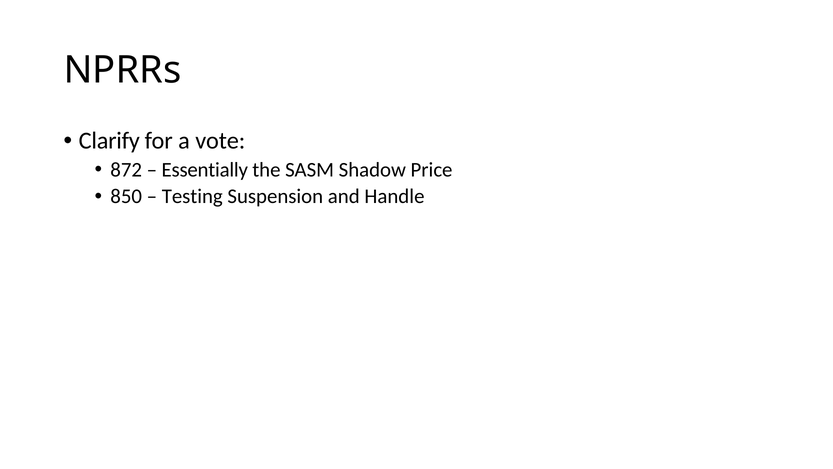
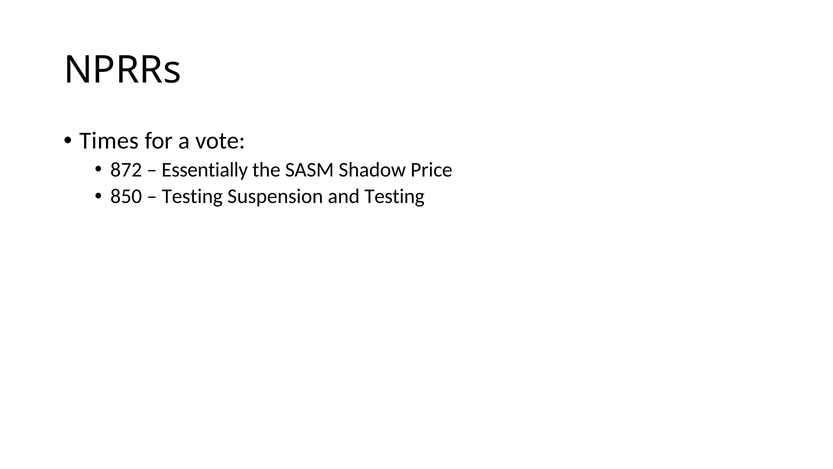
Clarify: Clarify -> Times
and Handle: Handle -> Testing
